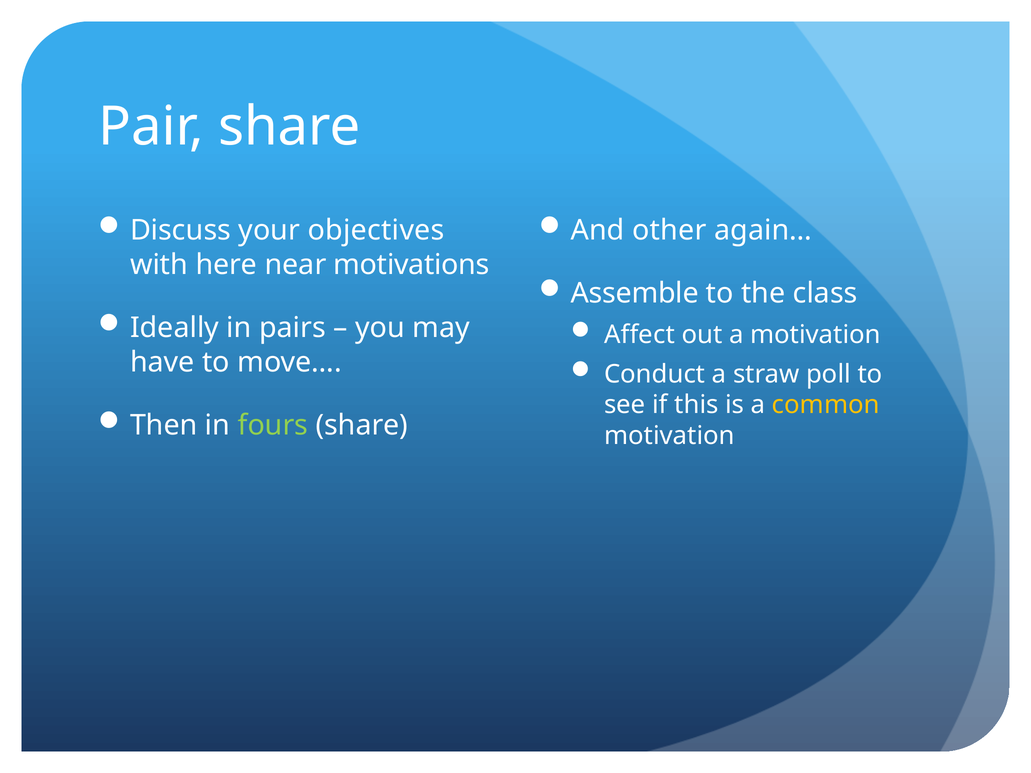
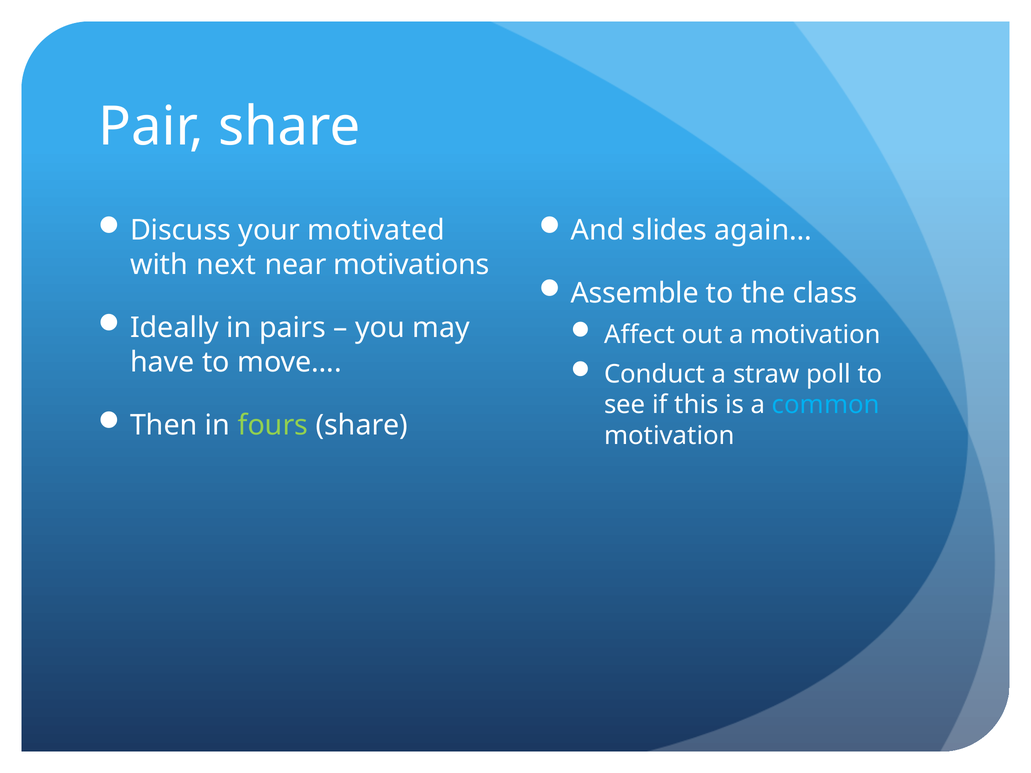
objectives: objectives -> motivated
other: other -> slides
here: here -> next
common colour: yellow -> light blue
